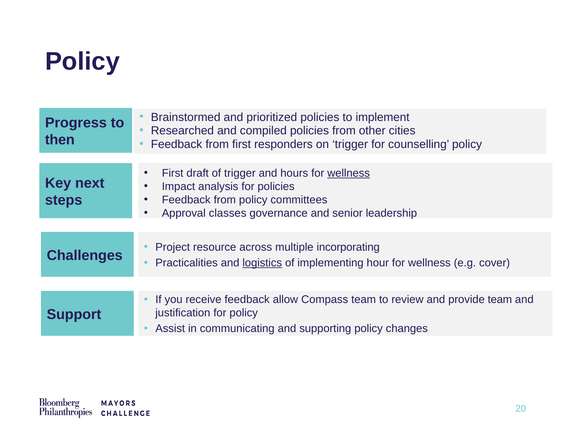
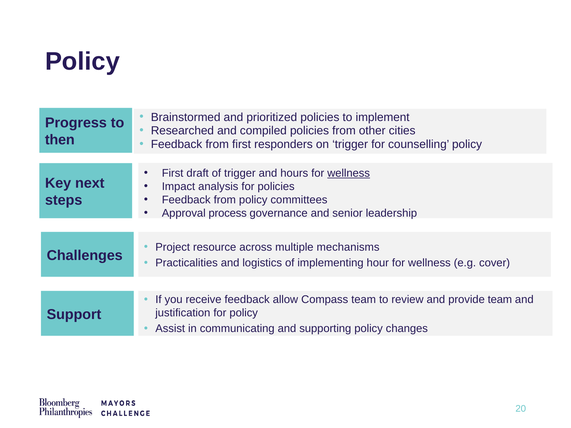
classes: classes -> process
incorporating: incorporating -> mechanisms
logistics underline: present -> none
